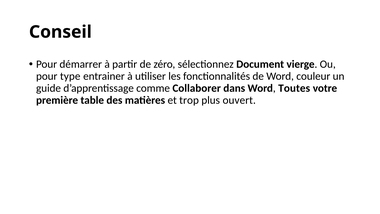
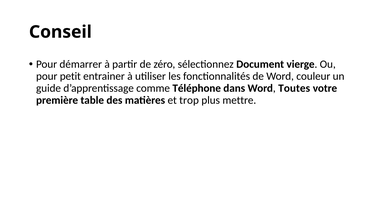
type: type -> petit
Collaborer: Collaborer -> Téléphone
ouvert: ouvert -> mettre
